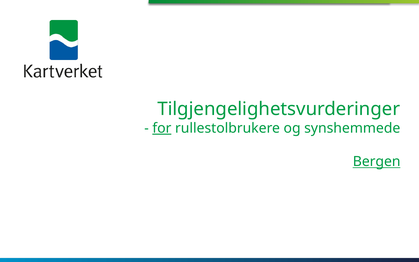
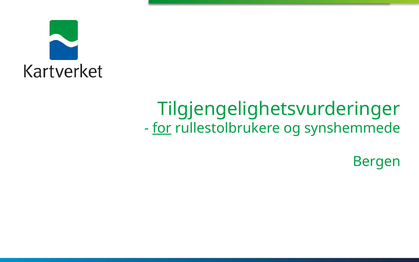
Bergen underline: present -> none
